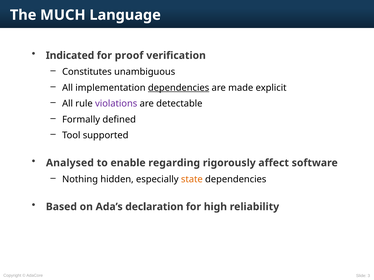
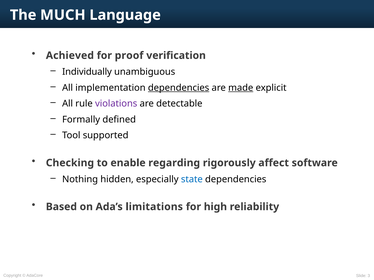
Indicated: Indicated -> Achieved
Constitutes: Constitutes -> Individually
made underline: none -> present
Analysed: Analysed -> Checking
state colour: orange -> blue
declaration: declaration -> limitations
